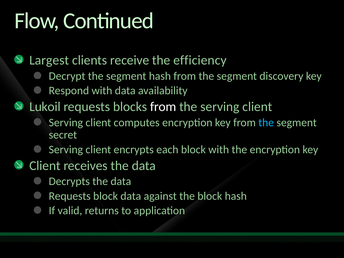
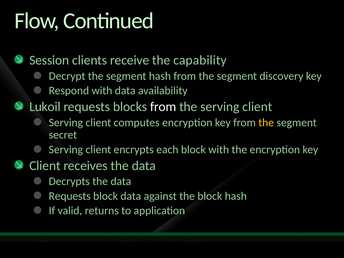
Largest: Largest -> Session
efficiency: efficiency -> capability
the at (266, 122) colour: light blue -> yellow
